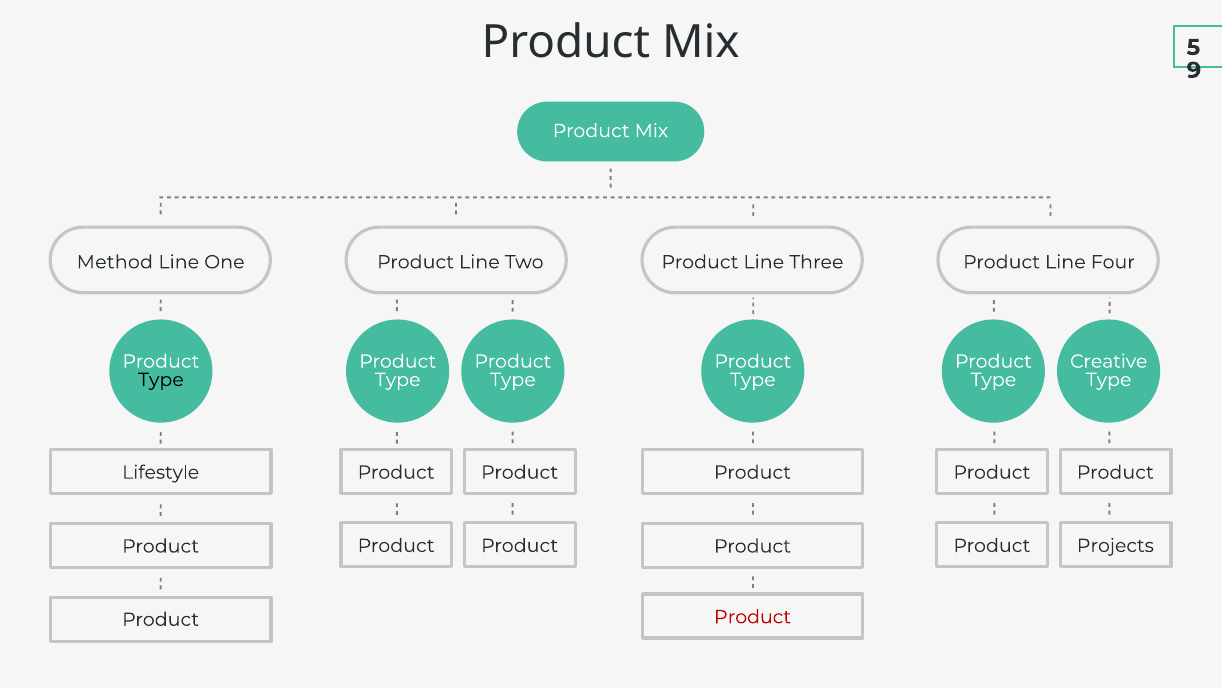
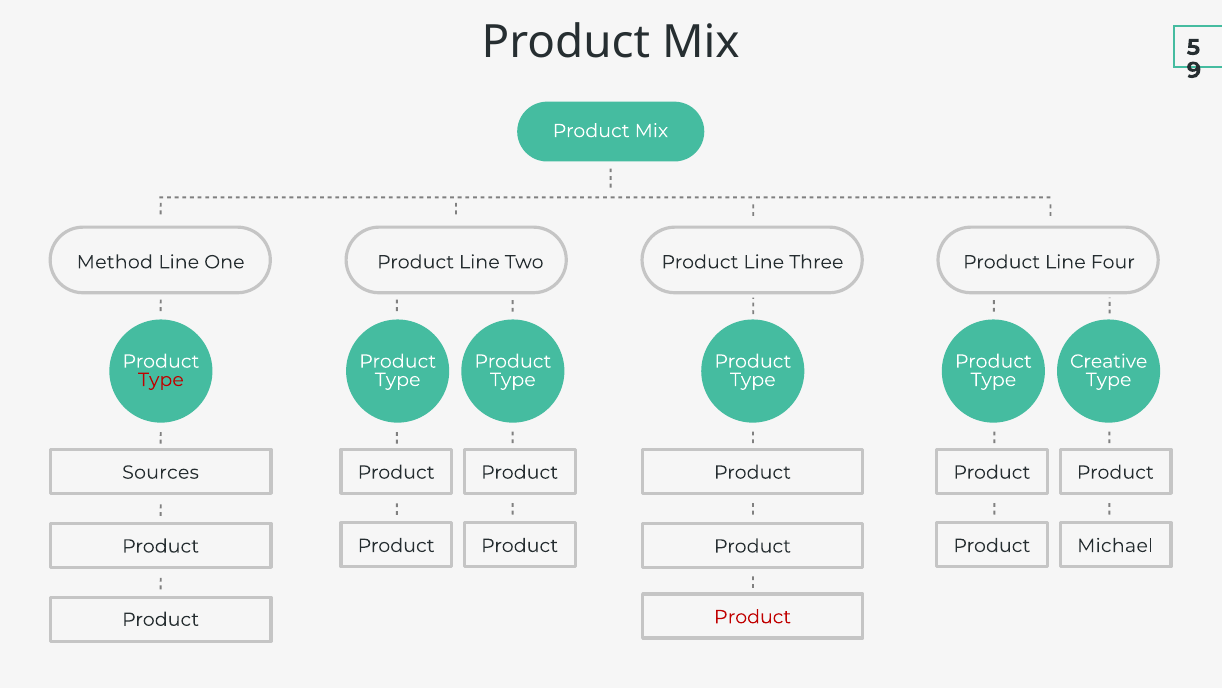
Type at (161, 379) colour: black -> red
Lifestyle: Lifestyle -> Sources
Projects: Projects -> Michael
